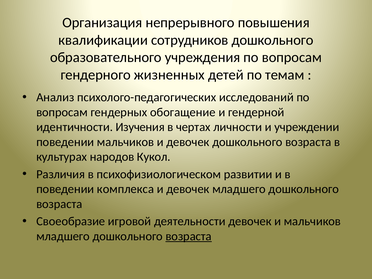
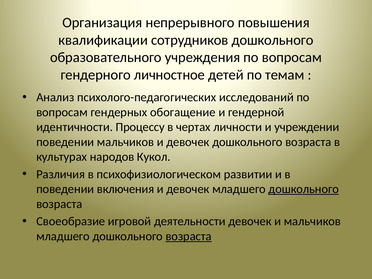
жизненных: жизненных -> личностное
Изучения: Изучения -> Процессу
комплекса: комплекса -> включения
дошкольного at (304, 189) underline: none -> present
